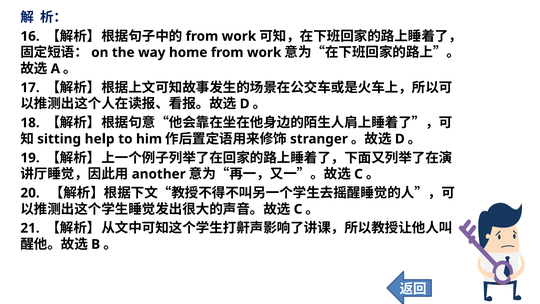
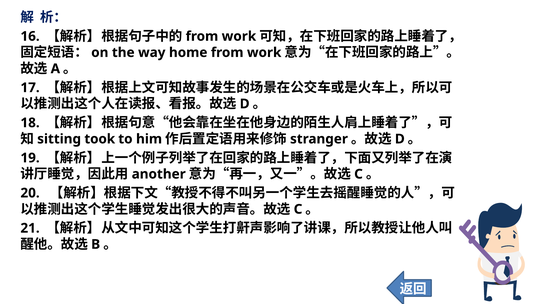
help: help -> took
